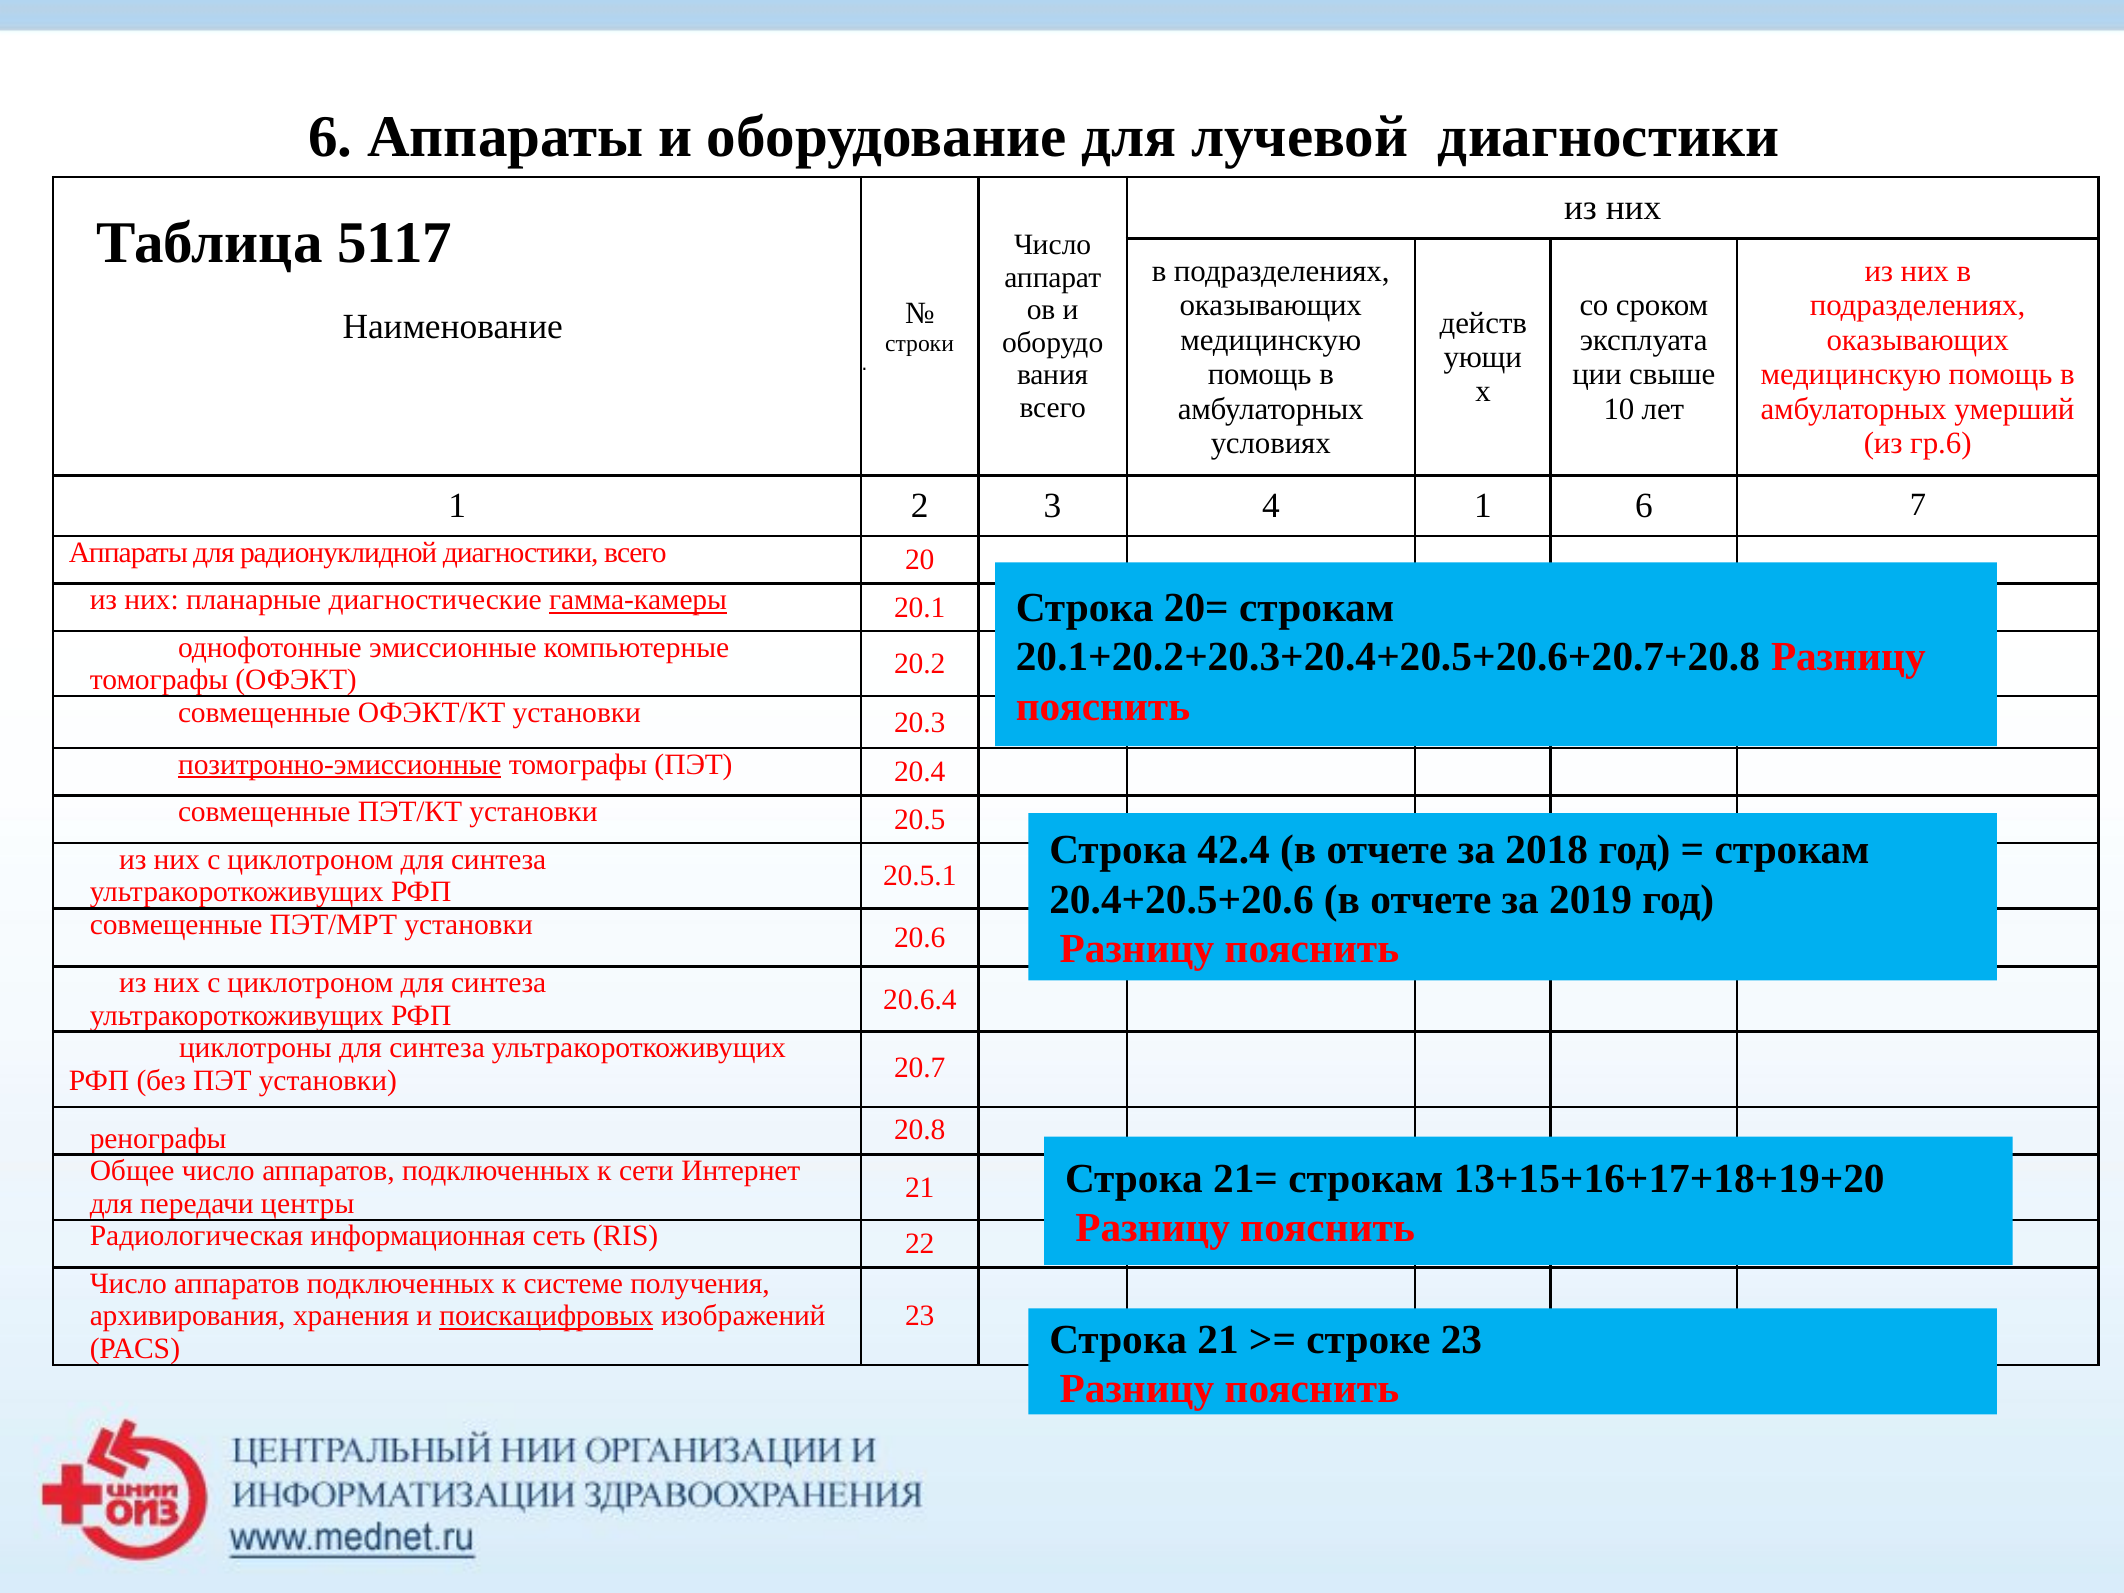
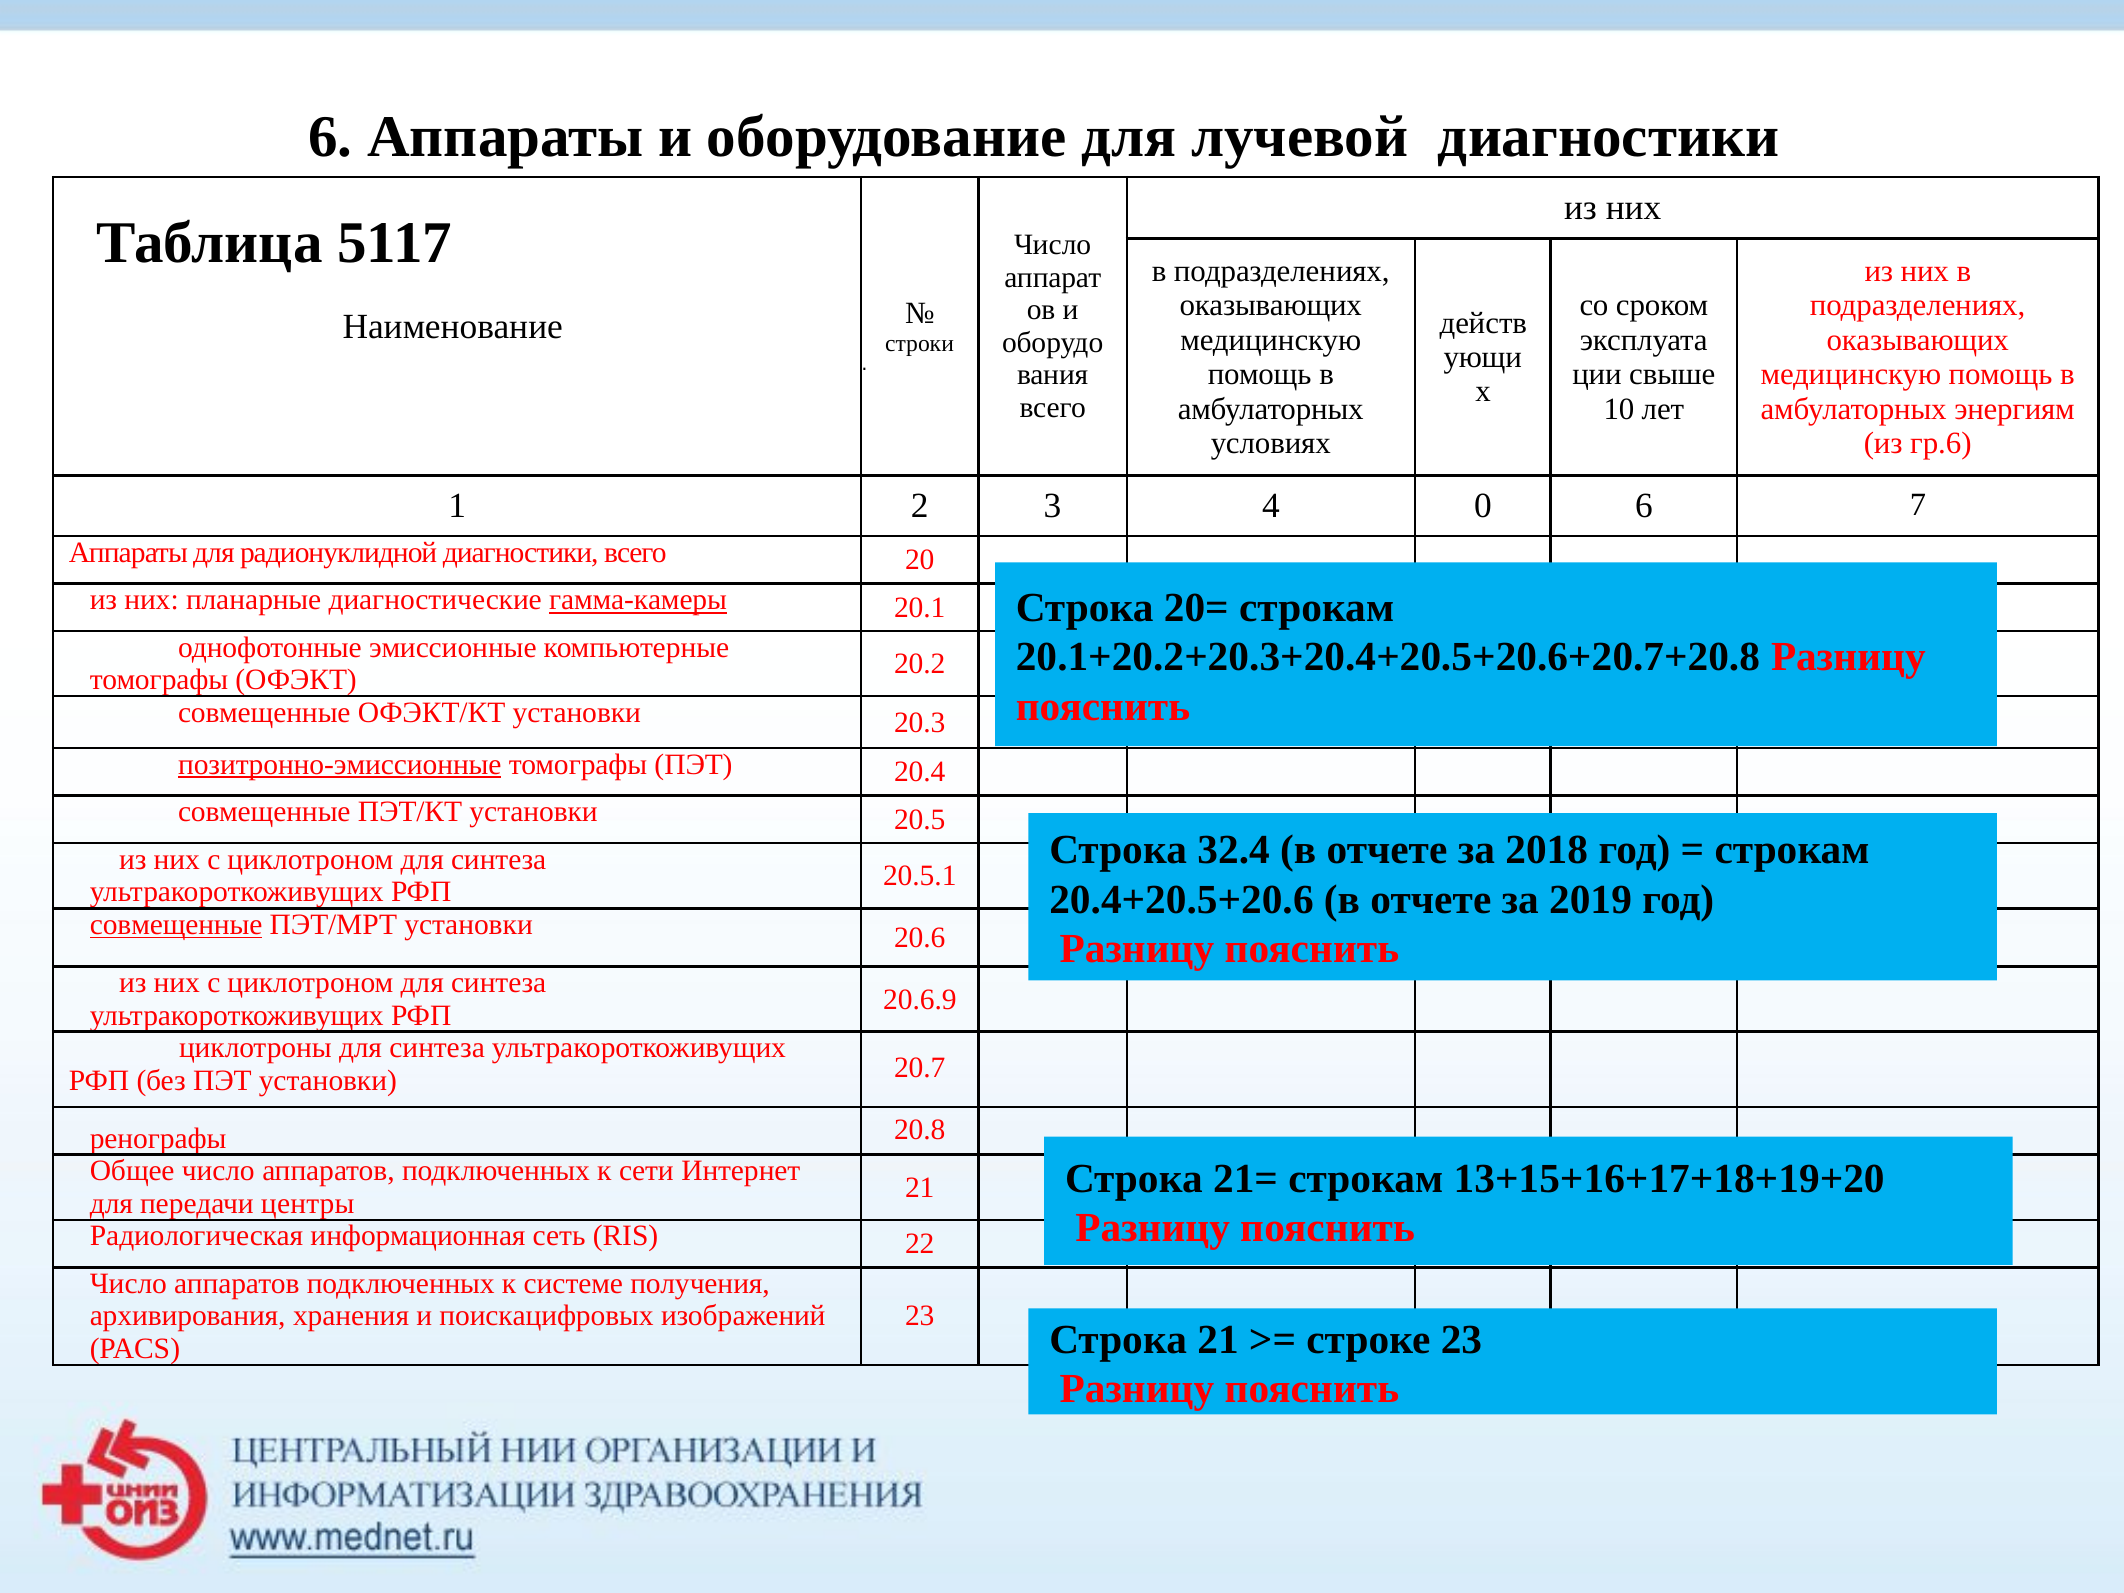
умерший: умерший -> энергиям
4 1: 1 -> 0
42.4: 42.4 -> 32.4
совмещенные at (176, 925) underline: none -> present
20.6.4: 20.6.4 -> 20.6.9
поискацифровых underline: present -> none
